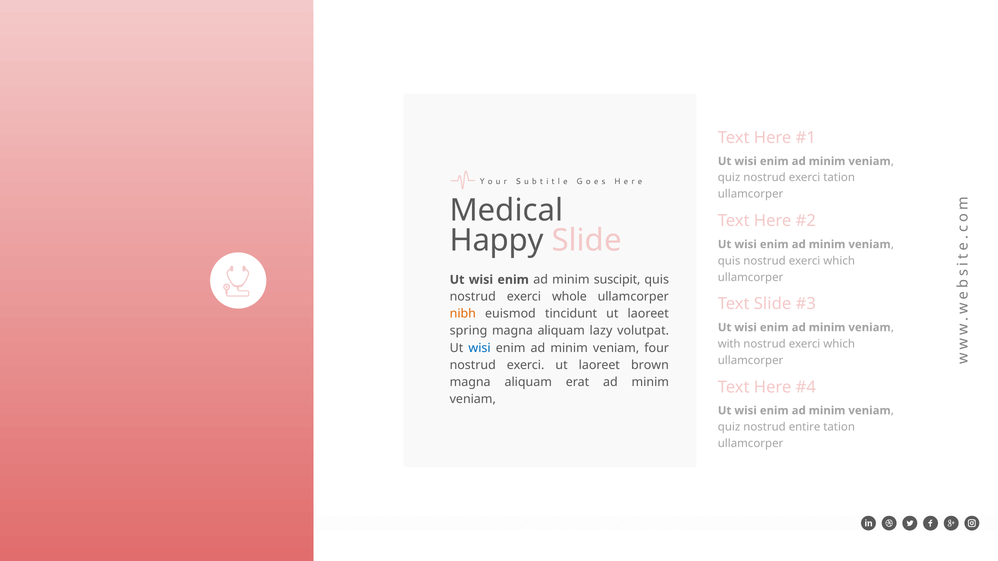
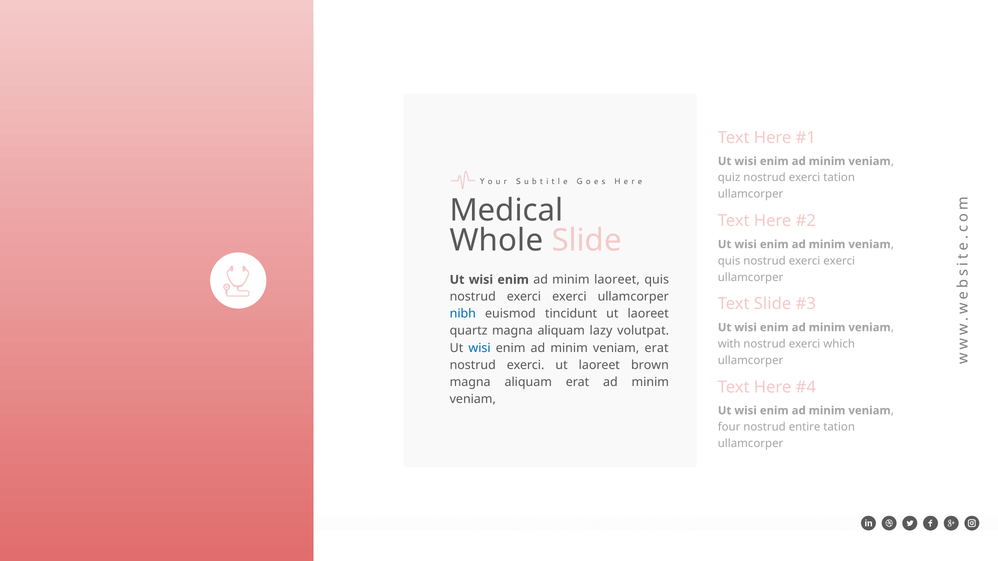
Happy: Happy -> Whole
which at (839, 261): which -> exerci
minim suscipit: suscipit -> laoreet
whole at (569, 297): whole -> exerci
nibh colour: orange -> blue
spring: spring -> quartz
veniam four: four -> erat
quiz at (729, 427): quiz -> four
